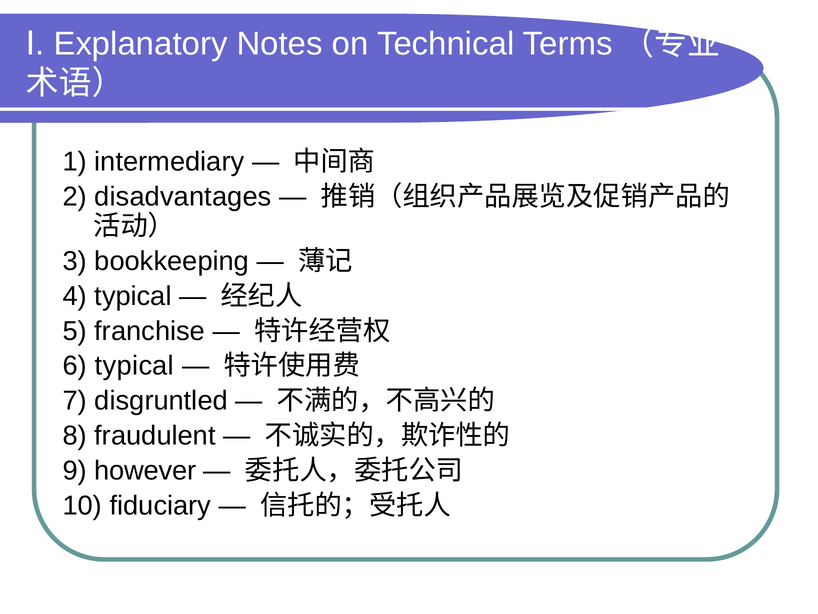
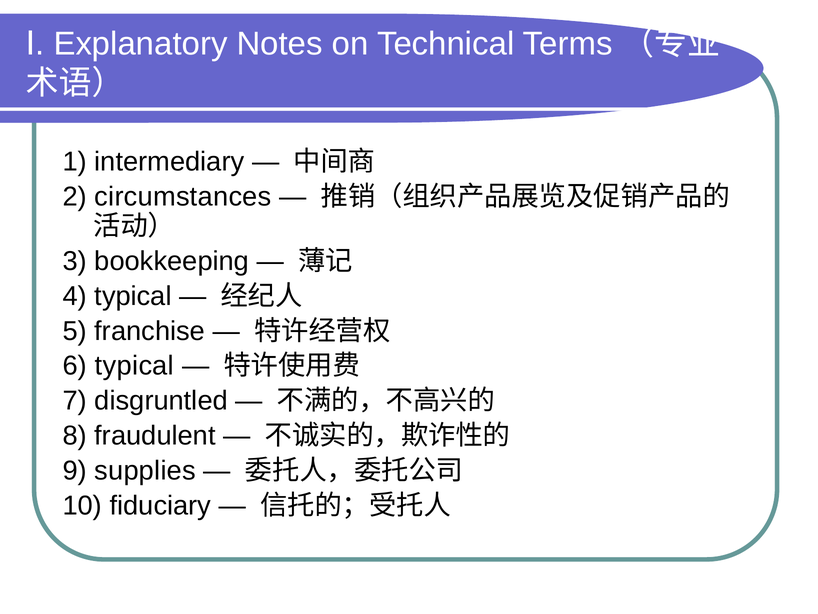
disadvantages: disadvantages -> circumstances
however: however -> supplies
